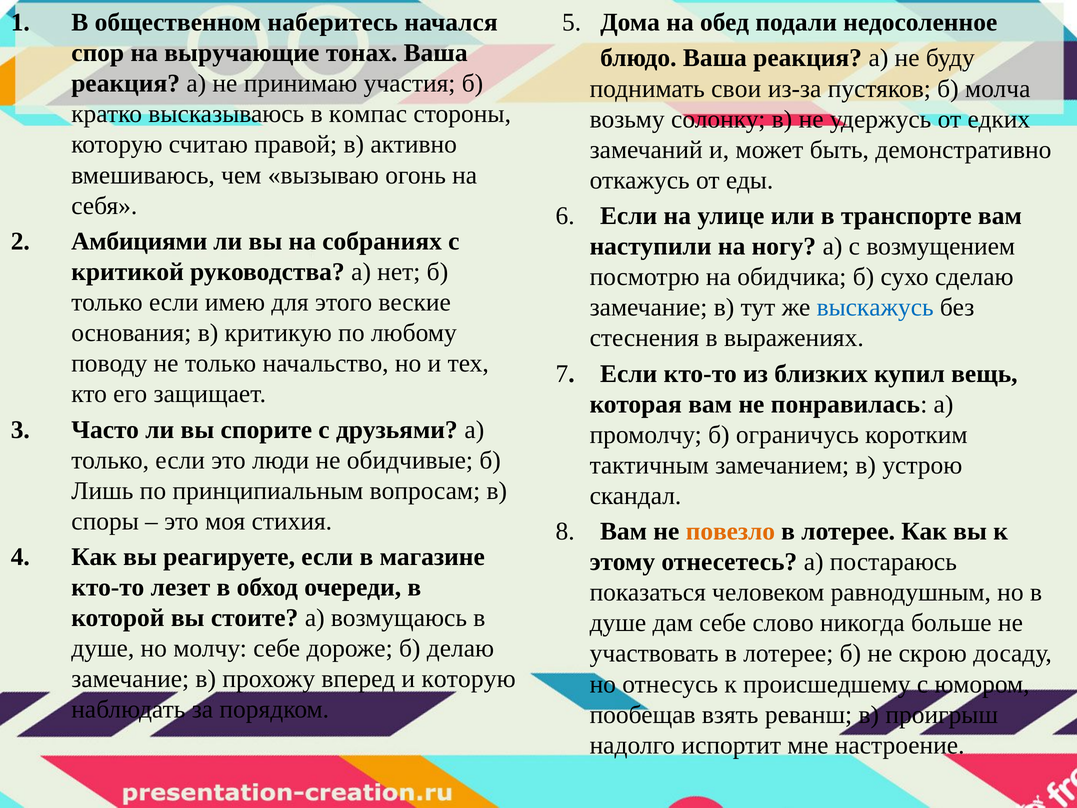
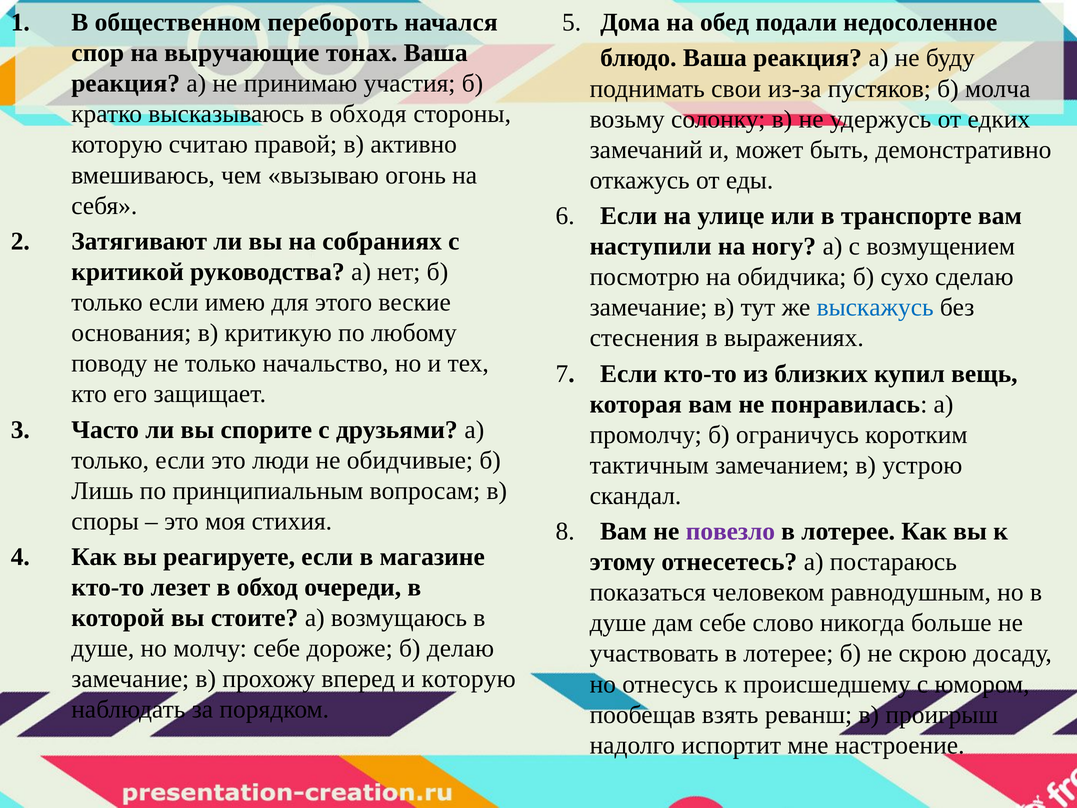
наберитесь: наберитесь -> перебороть
компас: компас -> обходя
Амбициями: Амбициями -> Затягивают
повезло colour: orange -> purple
